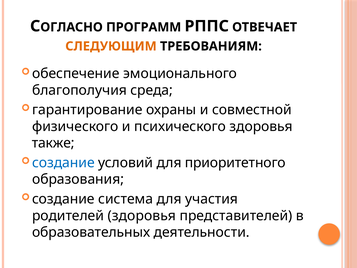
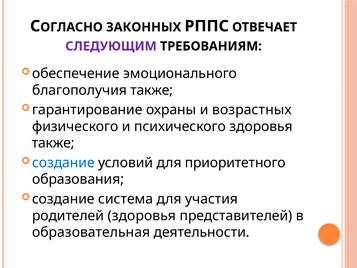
ПРОГРАММ: ПРОГРАММ -> ЗАКОННЫХ
СЛЕДУЮЩИМ colour: orange -> purple
благополучия среда: среда -> также
совместной: совместной -> возрастных
образовательных: образовательных -> образовательная
